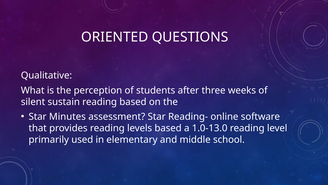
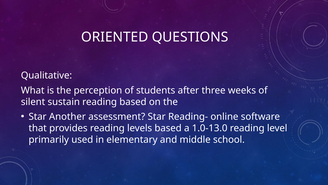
Minutes: Minutes -> Another
